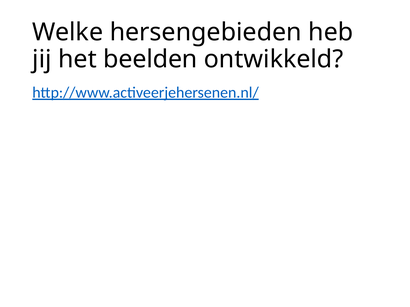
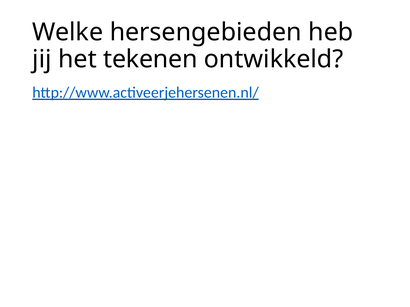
beelden: beelden -> tekenen
